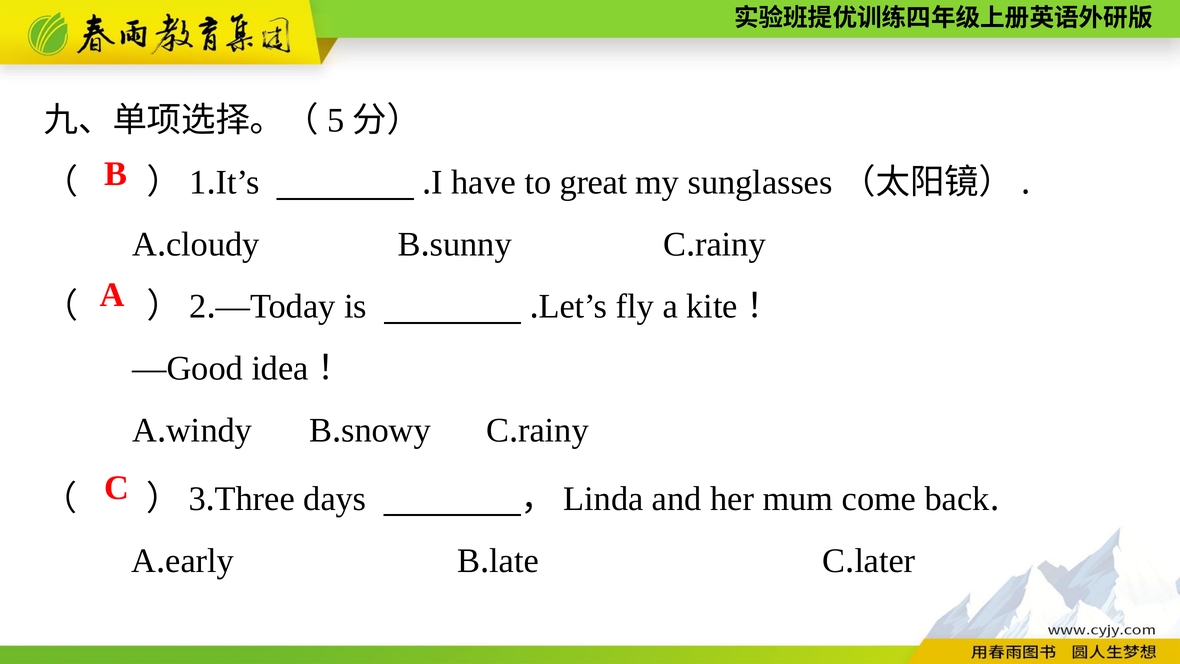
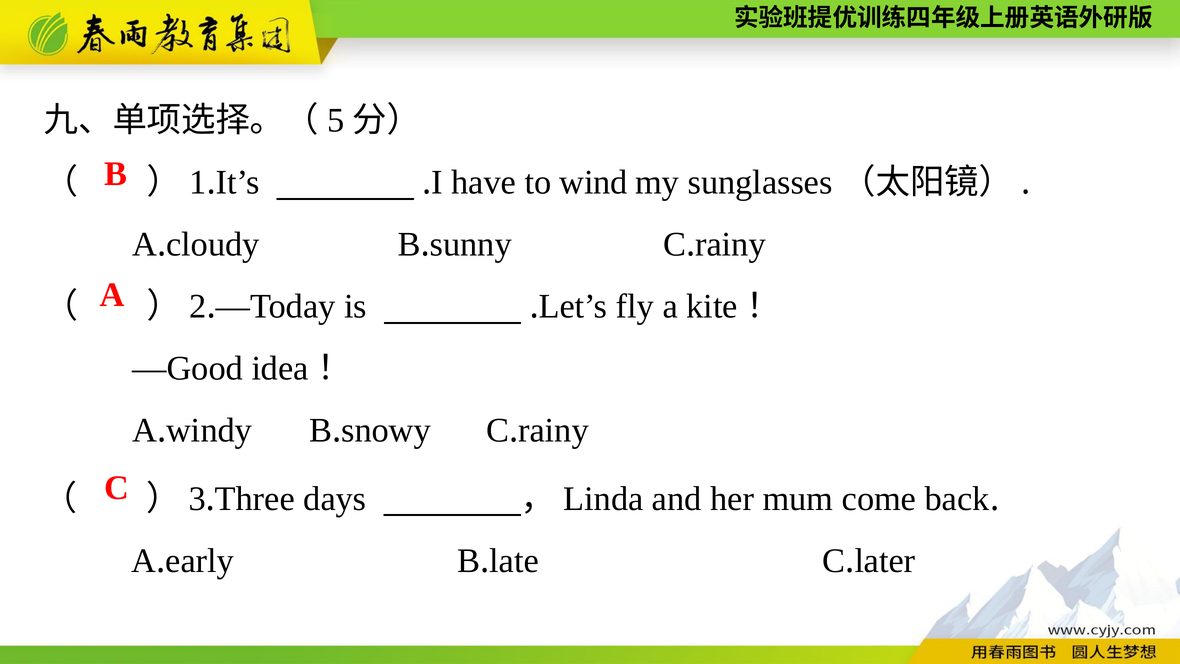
great: great -> wind
